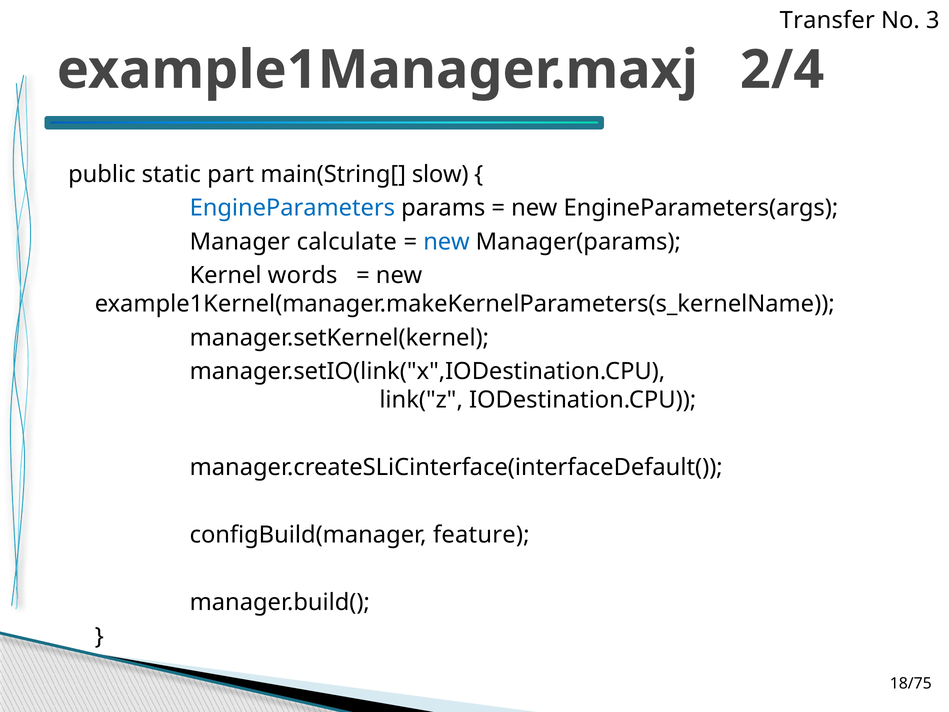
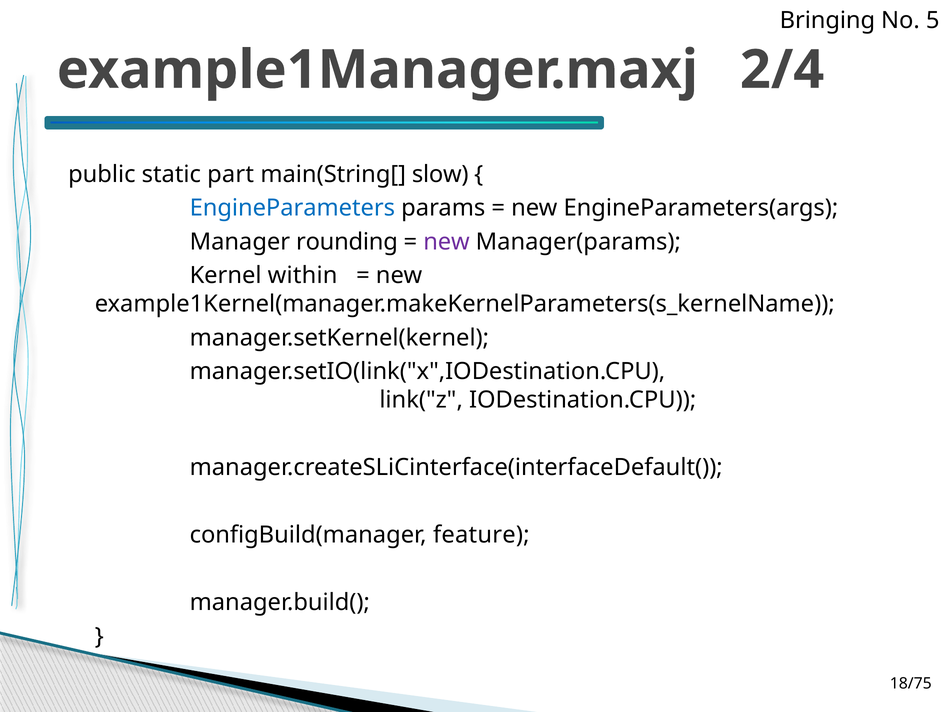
Transfer: Transfer -> Bringing
3: 3 -> 5
calculate: calculate -> rounding
new at (447, 242) colour: blue -> purple
words: words -> within
